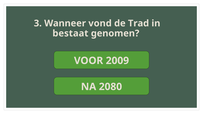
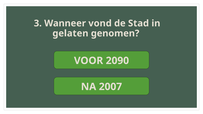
Trad: Trad -> Stad
bestaat: bestaat -> gelaten
2009: 2009 -> 2090
2080: 2080 -> 2007
